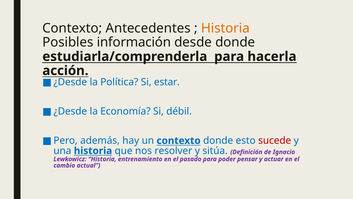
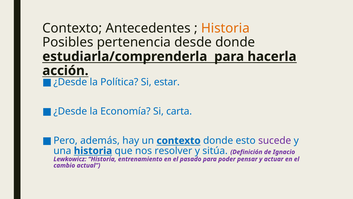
información: información -> pertenencia
débil: débil -> carta
sucede colour: red -> purple
